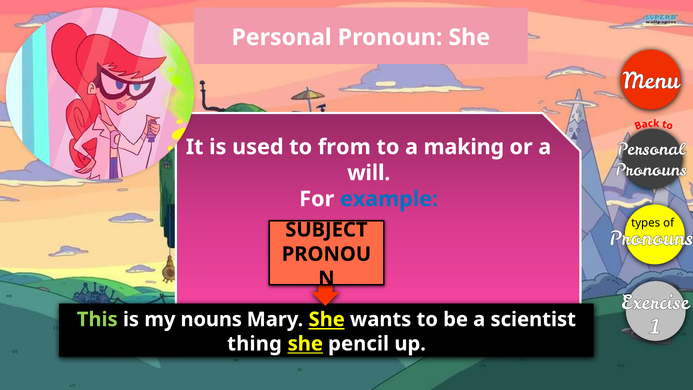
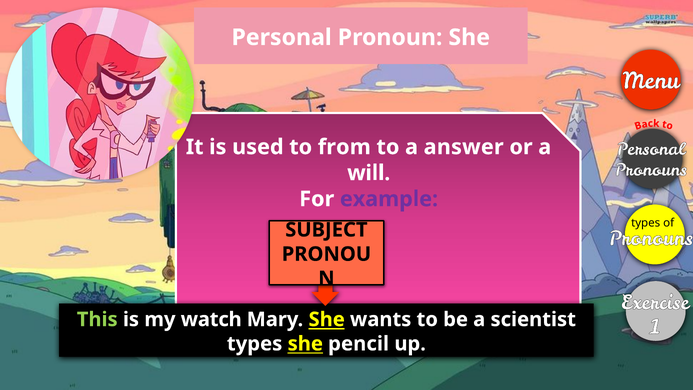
making: making -> answer
example colour: blue -> purple
nouns: nouns -> watch
thing at (255, 344): thing -> types
